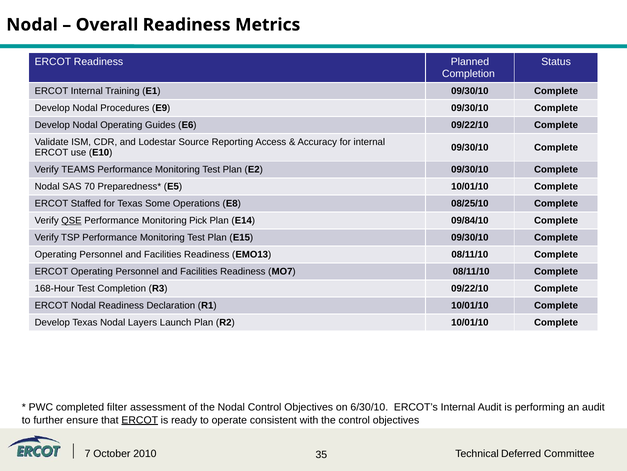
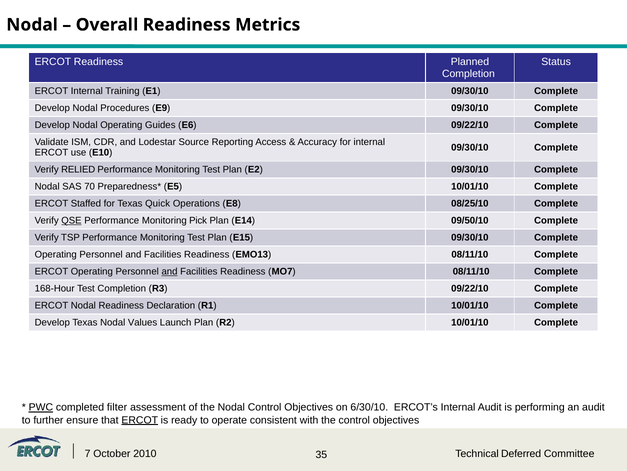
TEAMS: TEAMS -> RELIED
Some: Some -> Quick
09/84/10: 09/84/10 -> 09/50/10
and at (170, 271) underline: none -> present
Layers: Layers -> Values
PWC underline: none -> present
